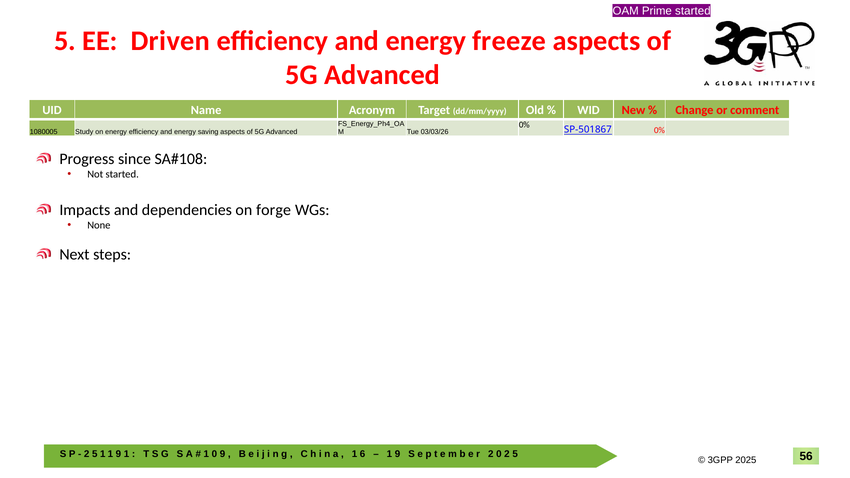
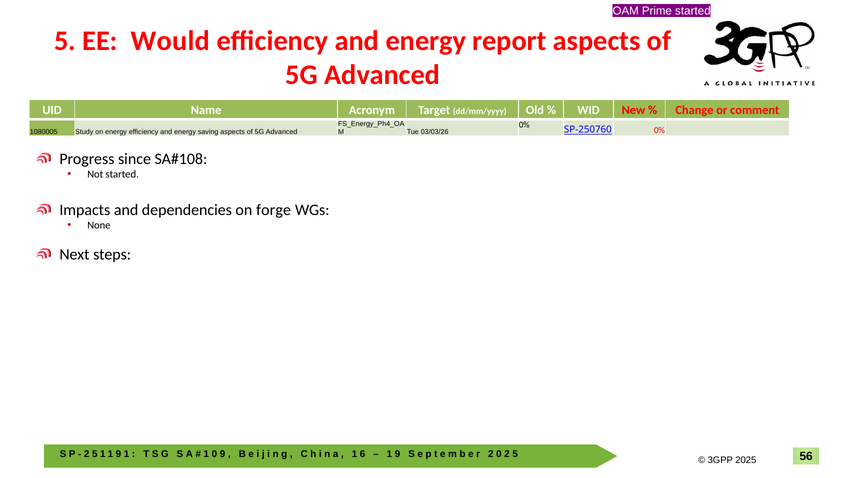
Driven: Driven -> Would
freeze: freeze -> report
SP-501867: SP-501867 -> SP-250760
